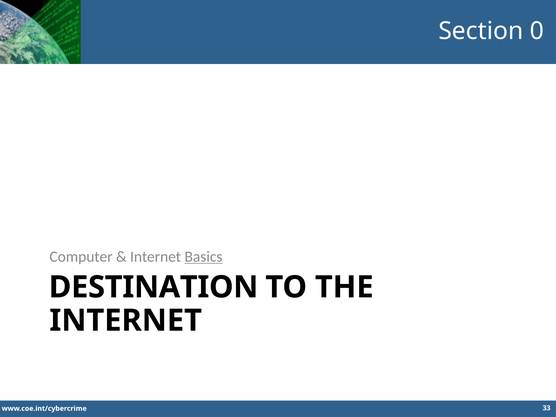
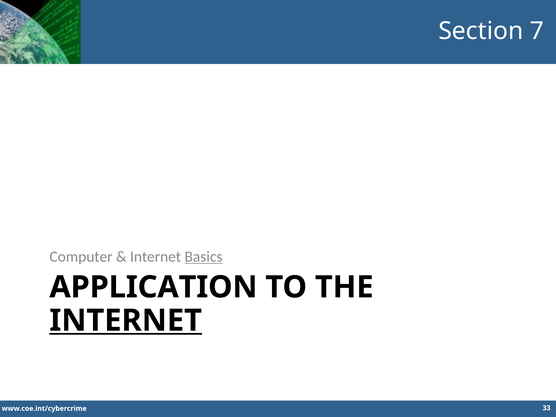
0: 0 -> 7
DESTINATION: DESTINATION -> APPLICATION
INTERNET at (126, 321) underline: none -> present
